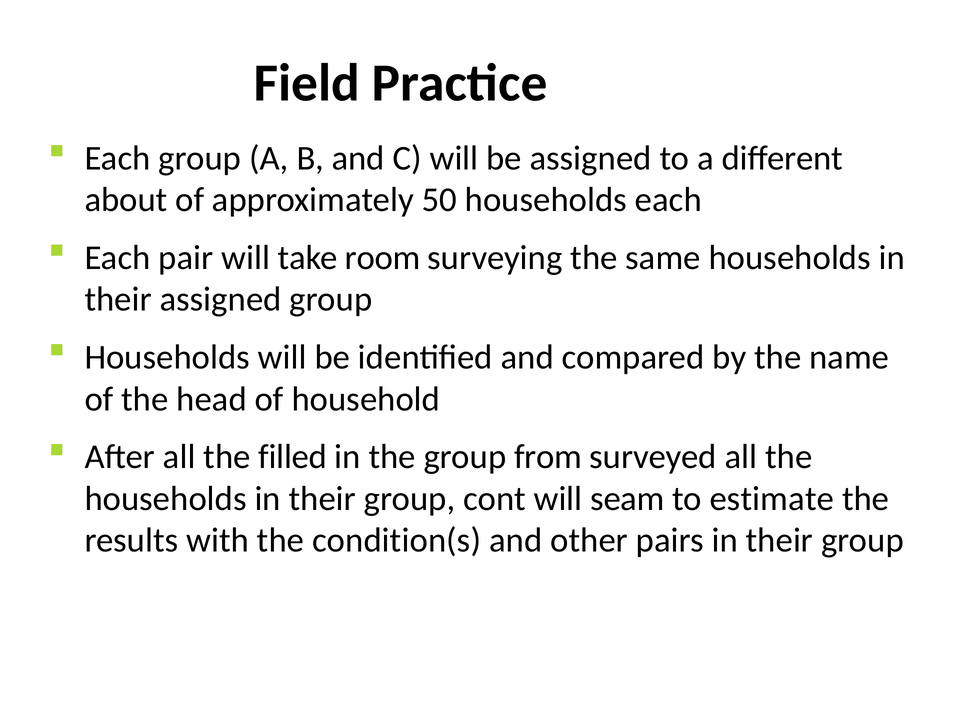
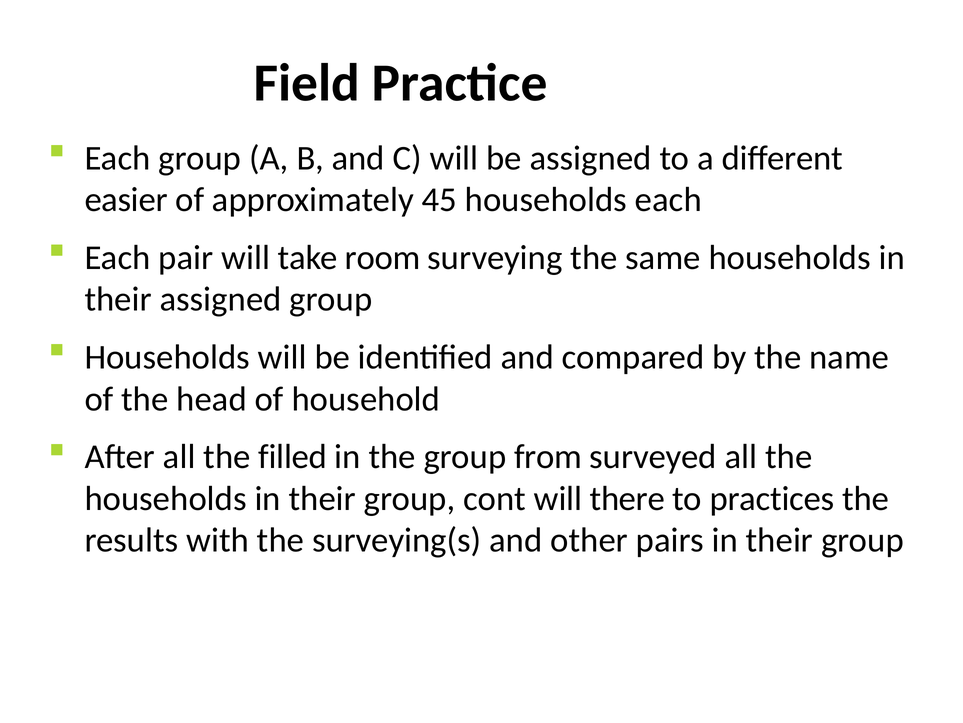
about: about -> easier
50: 50 -> 45
seam: seam -> there
estimate: estimate -> practices
condition(s: condition(s -> surveying(s
